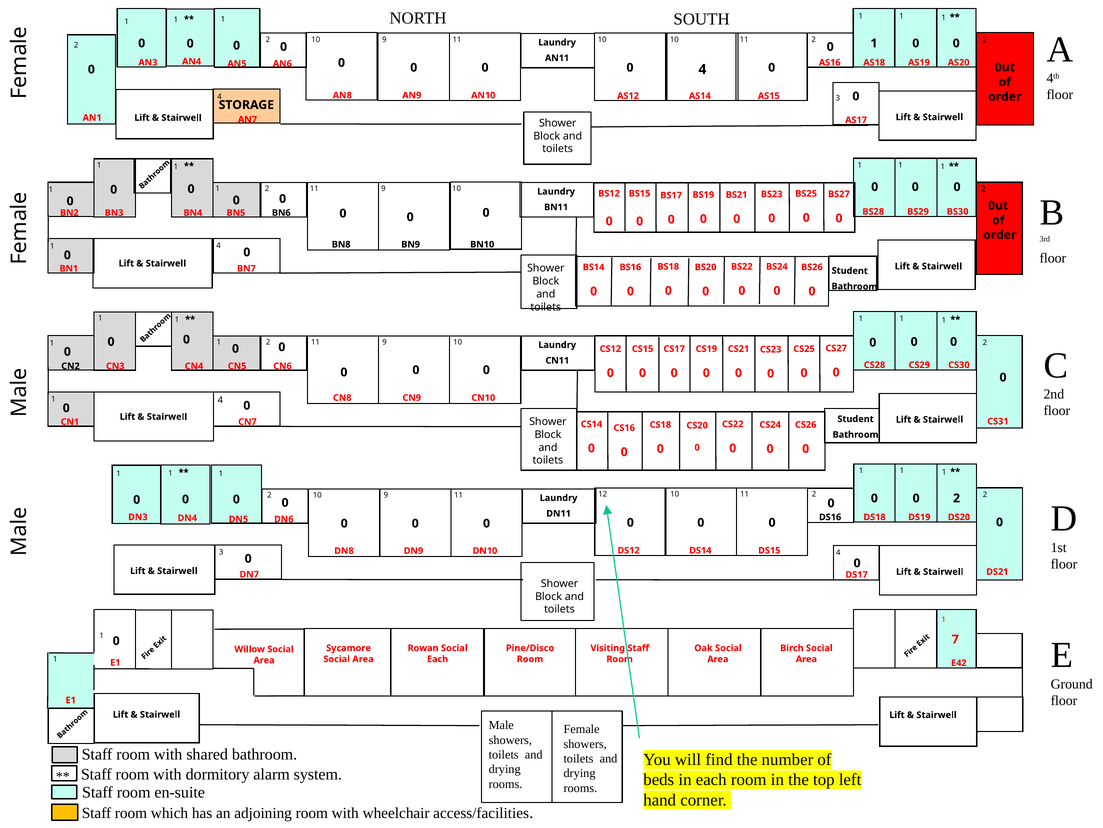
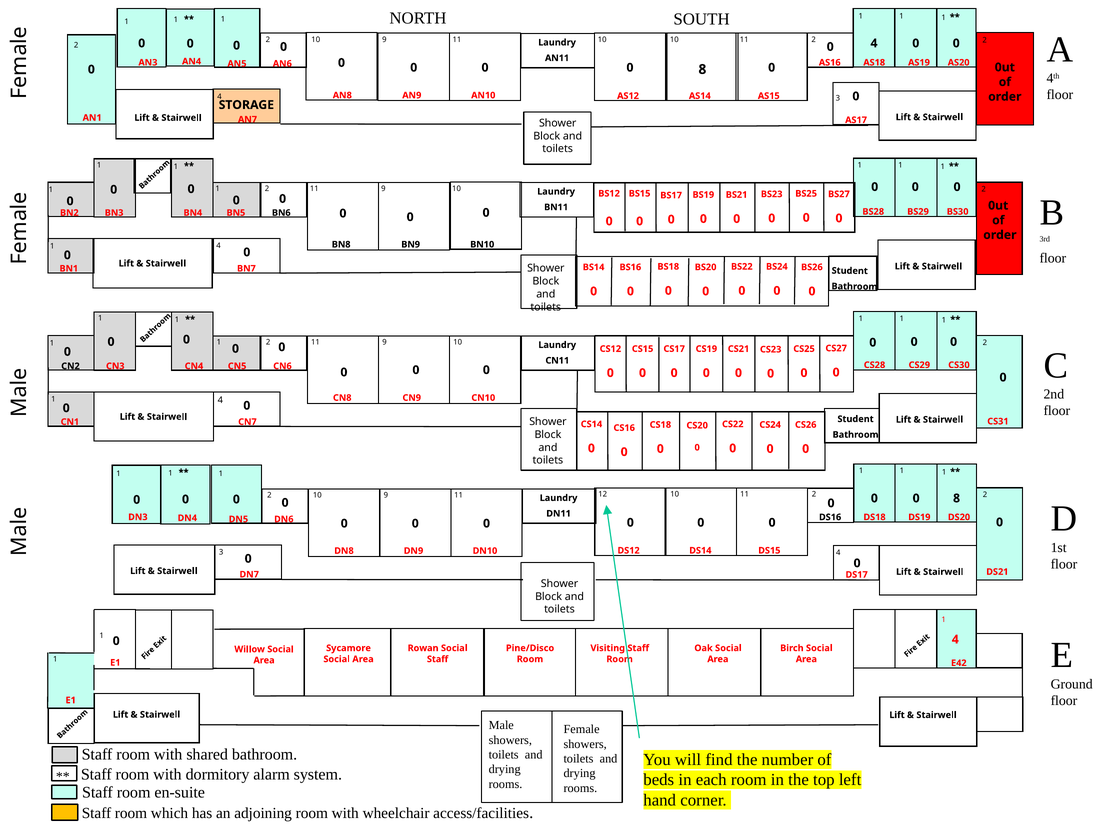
1 at (874, 43): 1 -> 4
4 at (702, 69): 4 -> 8
2 at (957, 498): 2 -> 8
7 at (955, 639): 7 -> 4
Each at (438, 659): Each -> Staff
